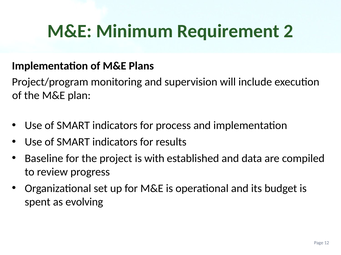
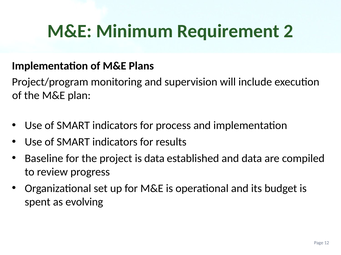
is with: with -> data
